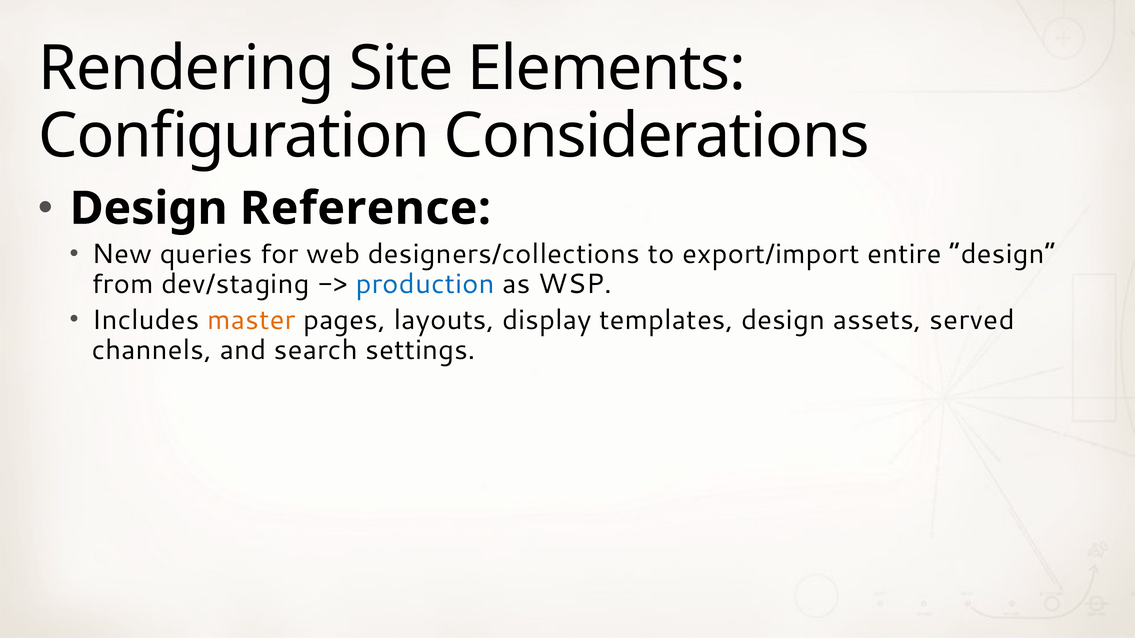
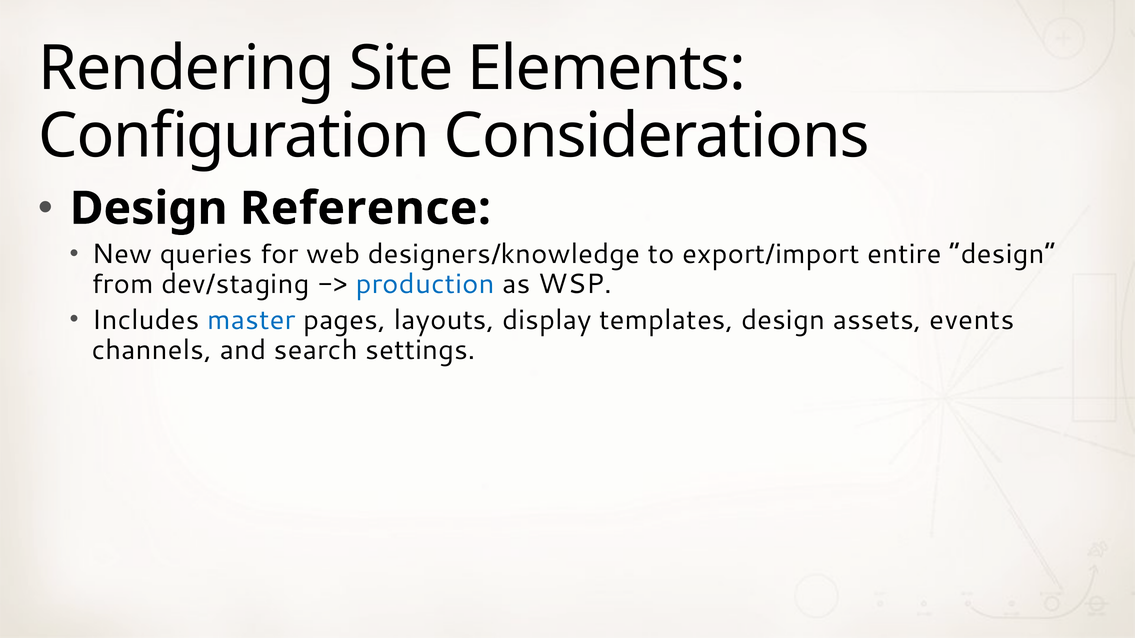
designers/collections: designers/collections -> designers/knowledge
master colour: orange -> blue
served: served -> events
